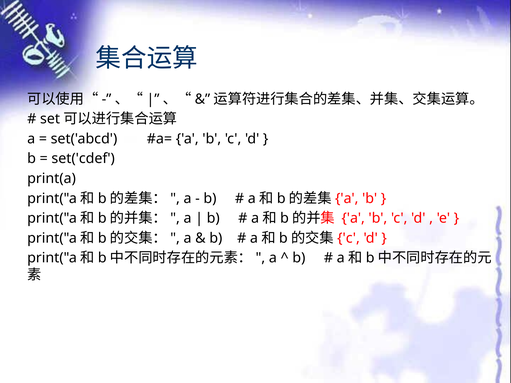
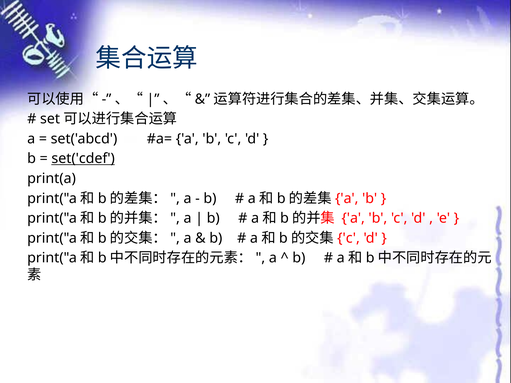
set('cdef underline: none -> present
